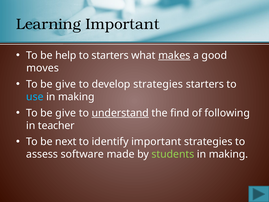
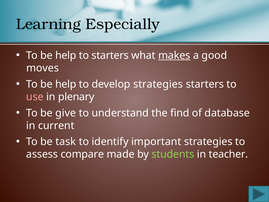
Learning Important: Important -> Especially
give at (66, 84): give -> help
use colour: light blue -> pink
making at (76, 97): making -> plenary
understand underline: present -> none
following: following -> database
teacher: teacher -> current
next: next -> task
software: software -> compare
making at (228, 154): making -> teacher
